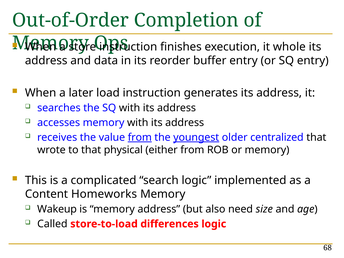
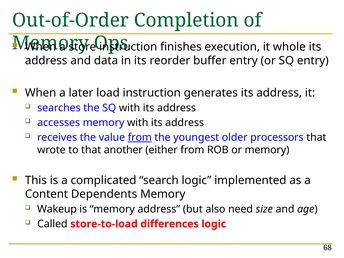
youngest underline: present -> none
centralized: centralized -> processors
physical: physical -> another
Homeworks: Homeworks -> Dependents
